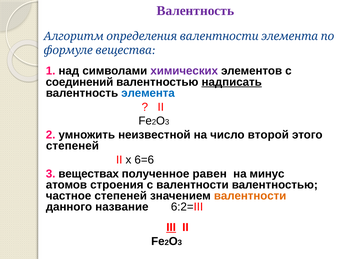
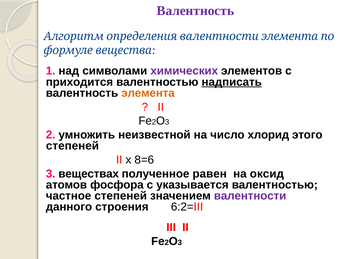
соединений: соединений -> приходится
элемента colour: blue -> orange
второй: второй -> хлорид
6=6: 6=6 -> 8=6
минус: минус -> оксид
строения: строения -> фосфора
с валентности: валентности -> указывается
валентности at (250, 196) colour: orange -> purple
название: название -> строения
III underline: present -> none
